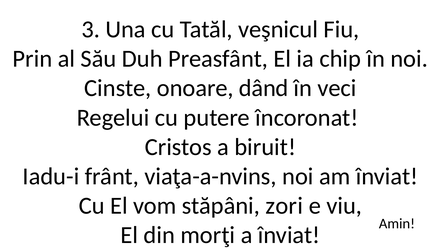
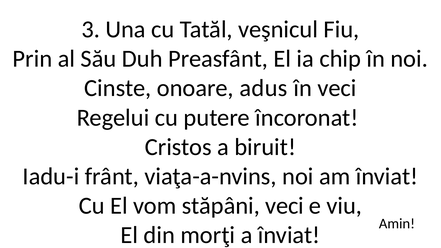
dând: dând -> adus
stăpâni zori: zori -> veci
